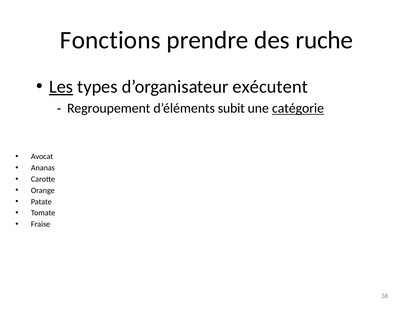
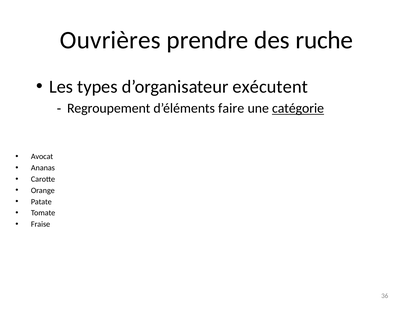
Fonctions: Fonctions -> Ouvrières
Les underline: present -> none
subit: subit -> faire
